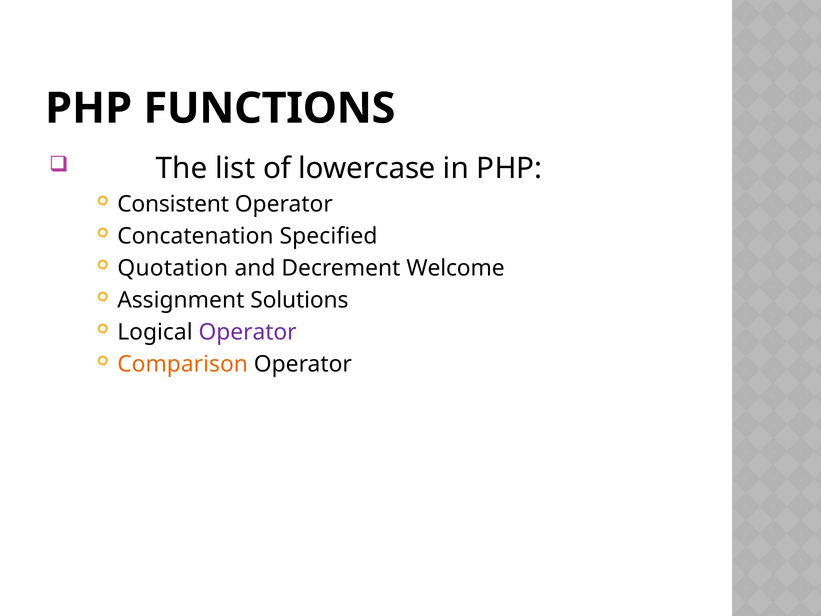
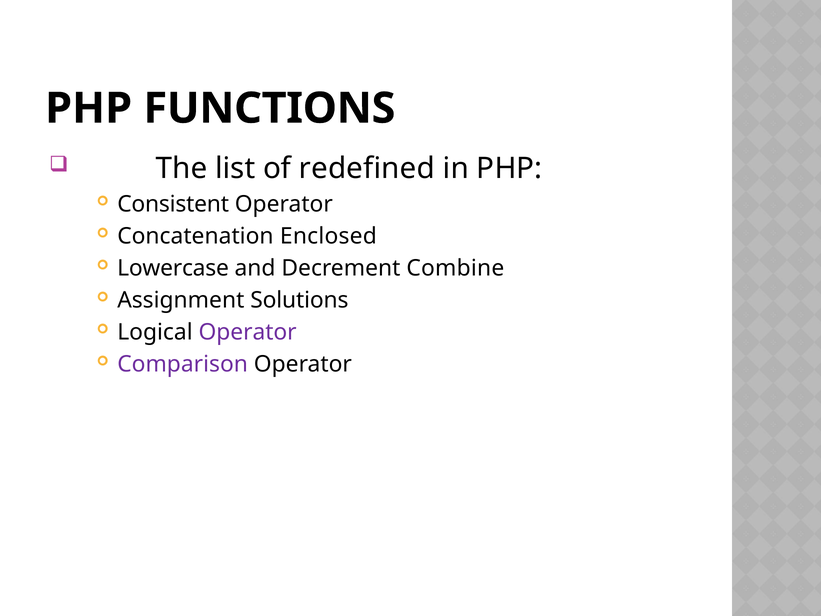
lowercase: lowercase -> redefined
Specified: Specified -> Enclosed
Quotation: Quotation -> Lowercase
Welcome: Welcome -> Combine
Comparison colour: orange -> purple
